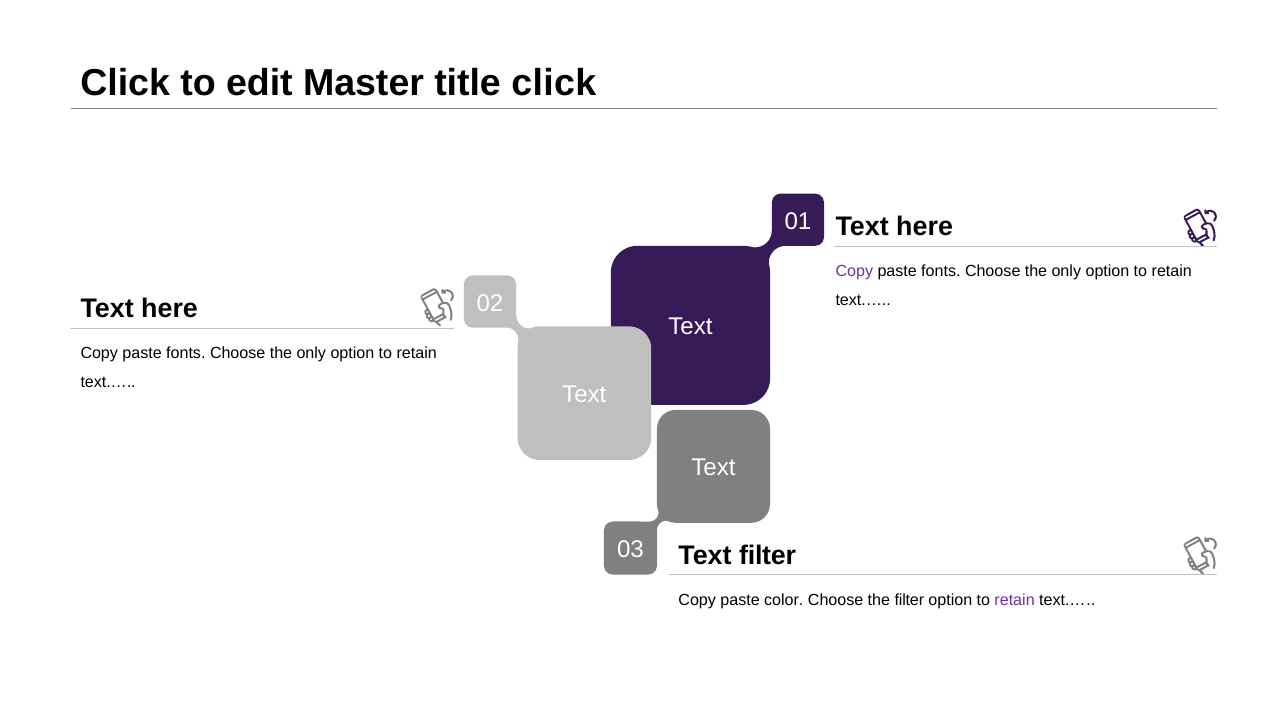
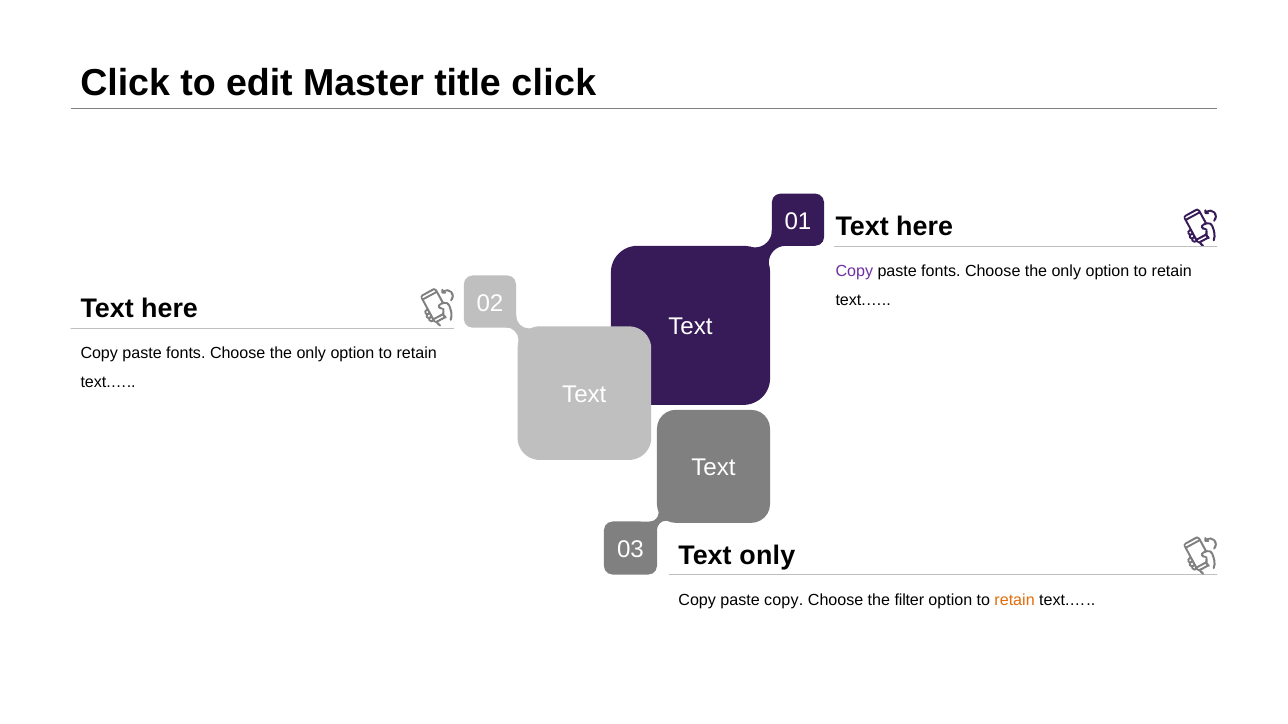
Text filter: filter -> only
paste color: color -> copy
retain at (1015, 600) colour: purple -> orange
